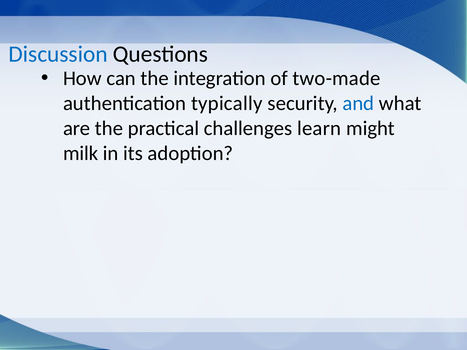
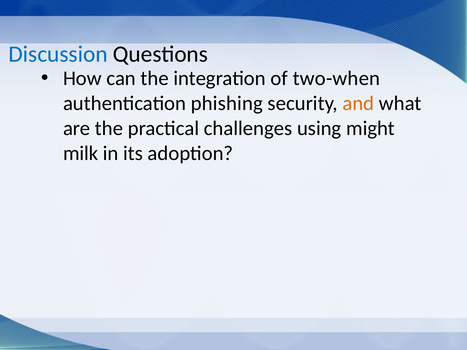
two-made: two-made -> two-when
typically: typically -> phishing
and colour: blue -> orange
learn: learn -> using
